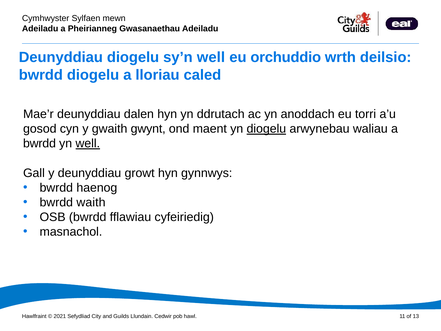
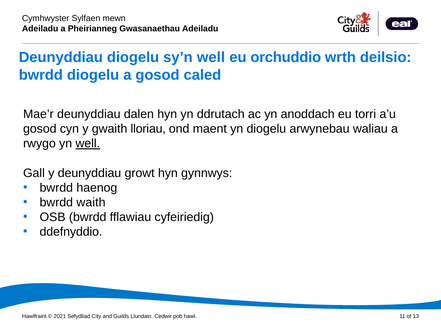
a lloriau: lloriau -> gosod
gwynt: gwynt -> lloriau
diogelu at (266, 129) underline: present -> none
bwrdd at (39, 143): bwrdd -> rwygo
masnachol: masnachol -> ddefnyddio
